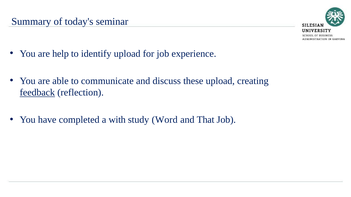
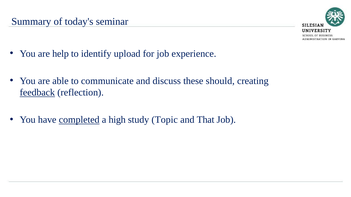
these upload: upload -> should
completed underline: none -> present
with: with -> high
Word: Word -> Topic
